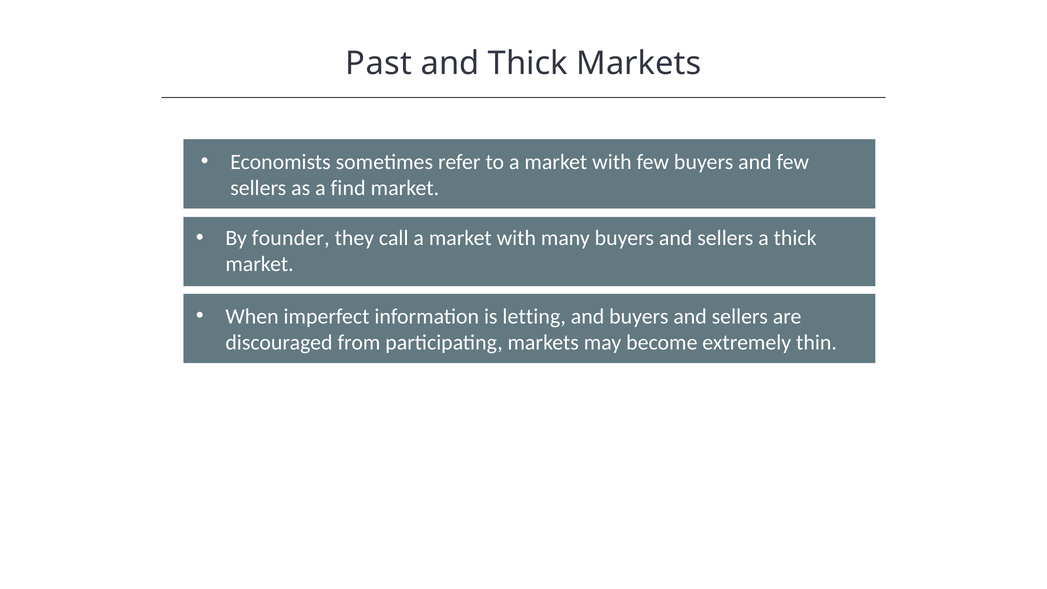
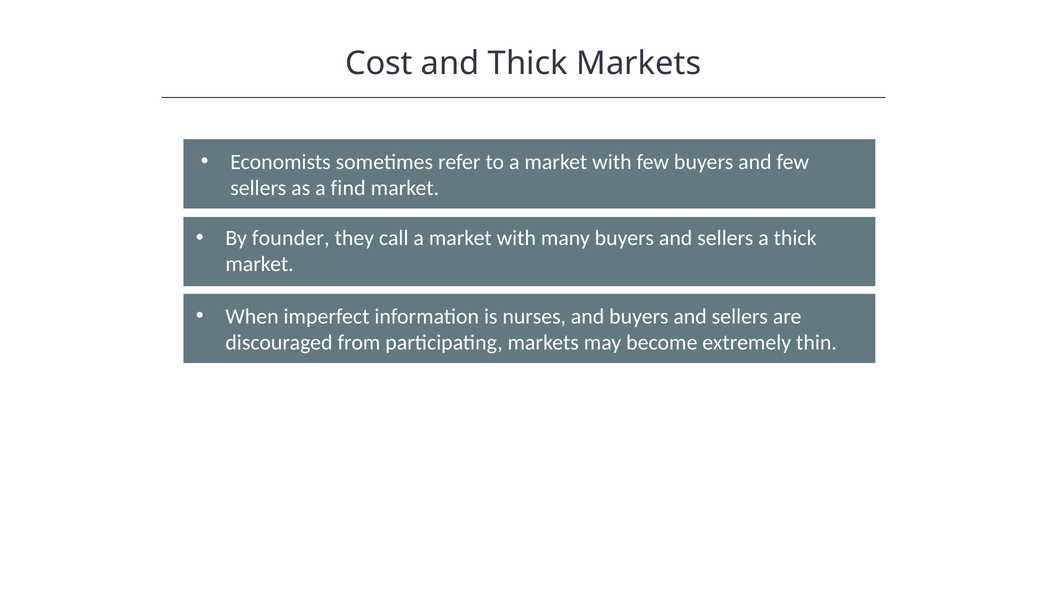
Past: Past -> Cost
letting: letting -> nurses
